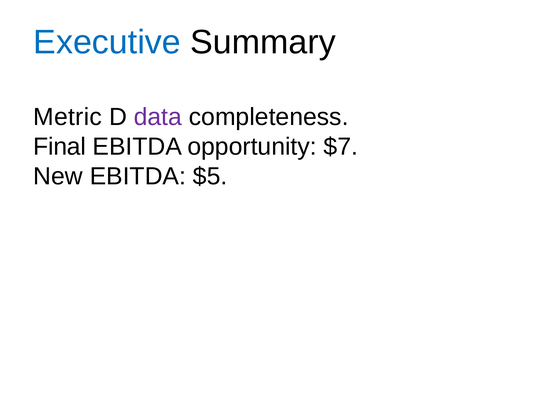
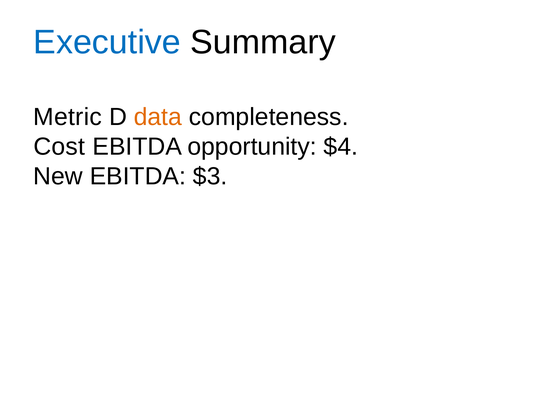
data colour: purple -> orange
Final: Final -> Cost
$7: $7 -> $4
$5: $5 -> $3
